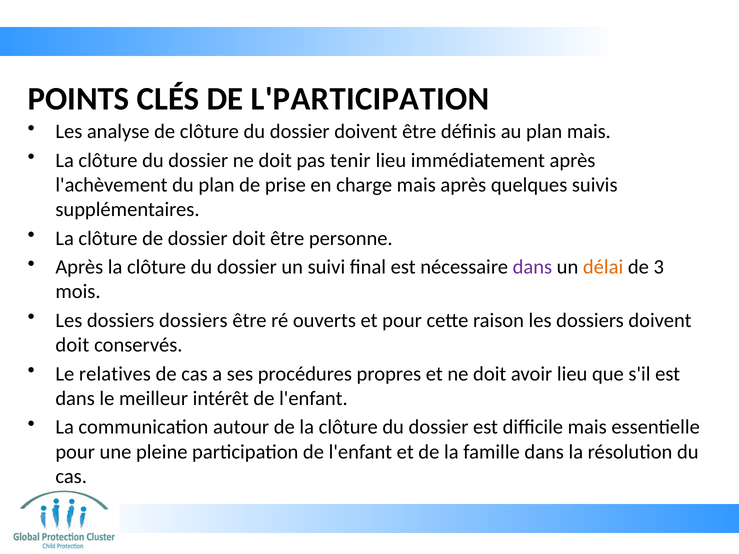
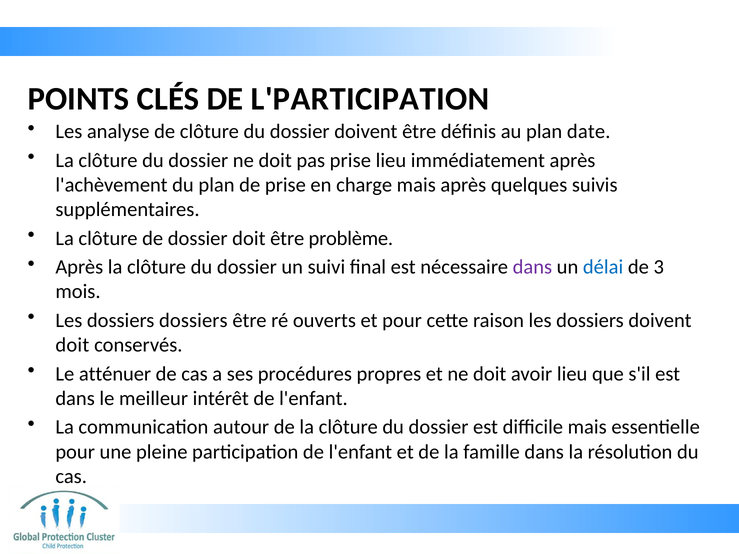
plan mais: mais -> date
pas tenir: tenir -> prise
personne: personne -> problème
délai colour: orange -> blue
relatives: relatives -> atténuer
